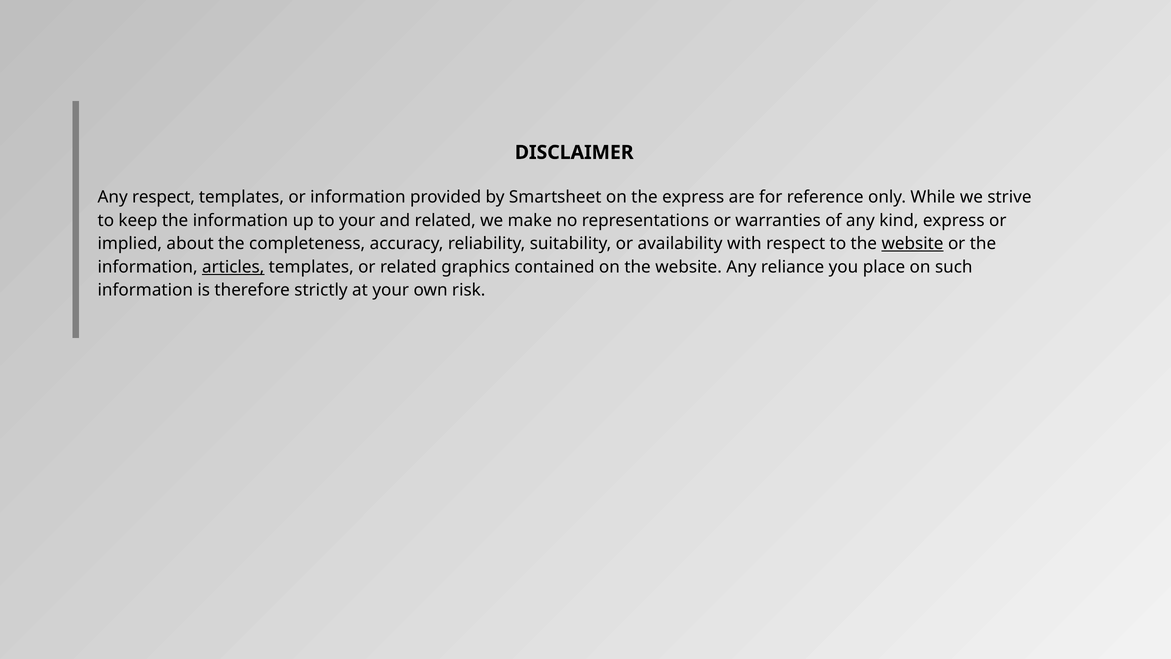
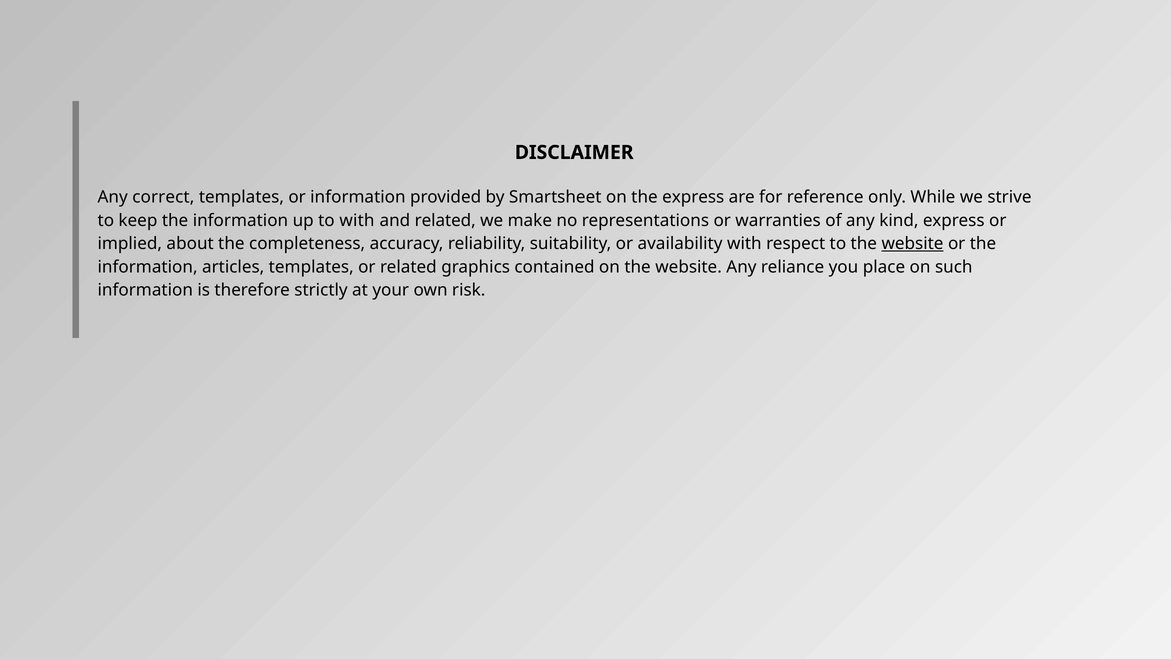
Any respect: respect -> correct
to your: your -> with
articles underline: present -> none
